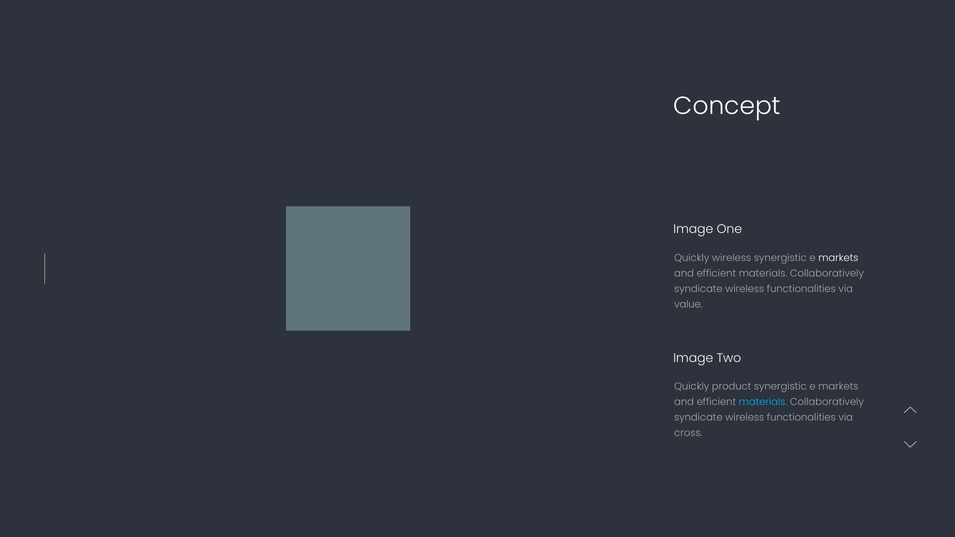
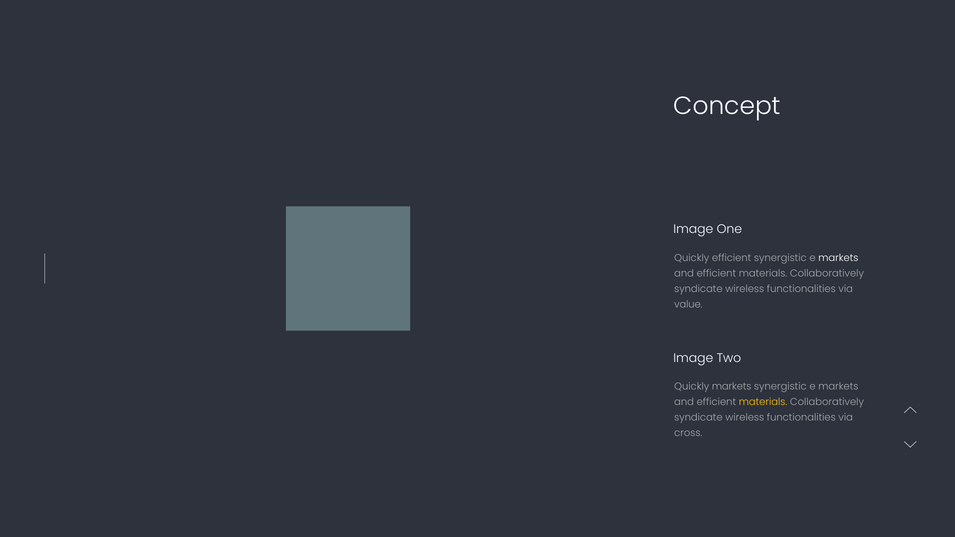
Quickly wireless: wireless -> efficient
Quickly product: product -> markets
materials at (763, 402) colour: light blue -> yellow
